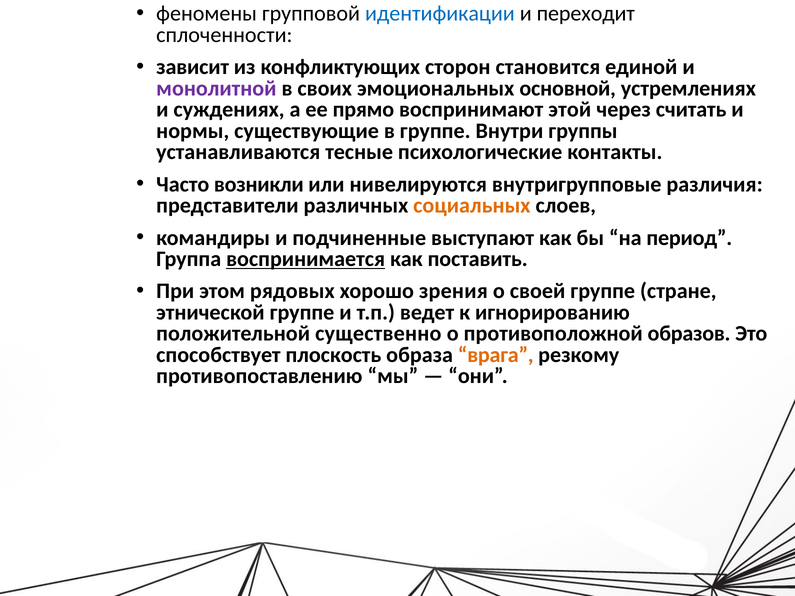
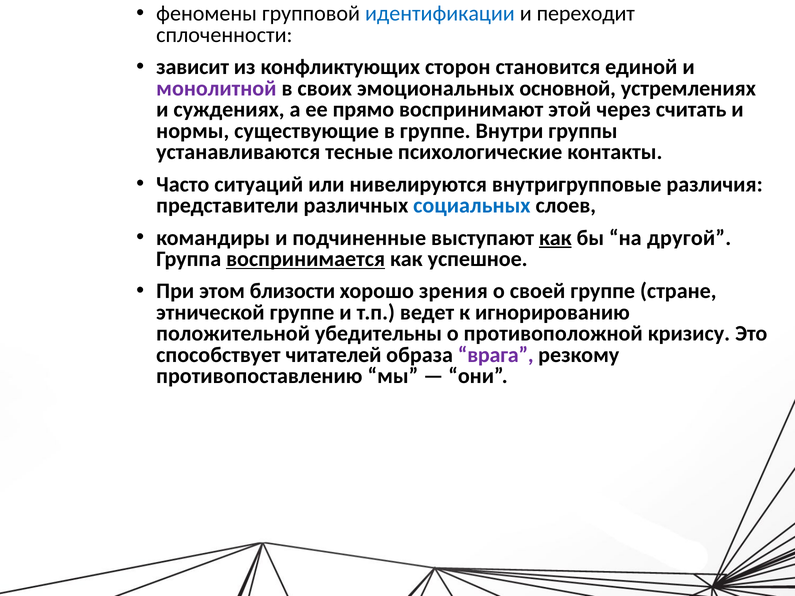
возникли: возникли -> ситуаций
социальных colour: orange -> blue
как at (555, 238) underline: none -> present
период: период -> другой
поставить: поставить -> успешное
рядовых: рядовых -> близости
существенно: существенно -> убедительны
образов: образов -> кризису
плоскость: плоскость -> читателей
врага colour: orange -> purple
